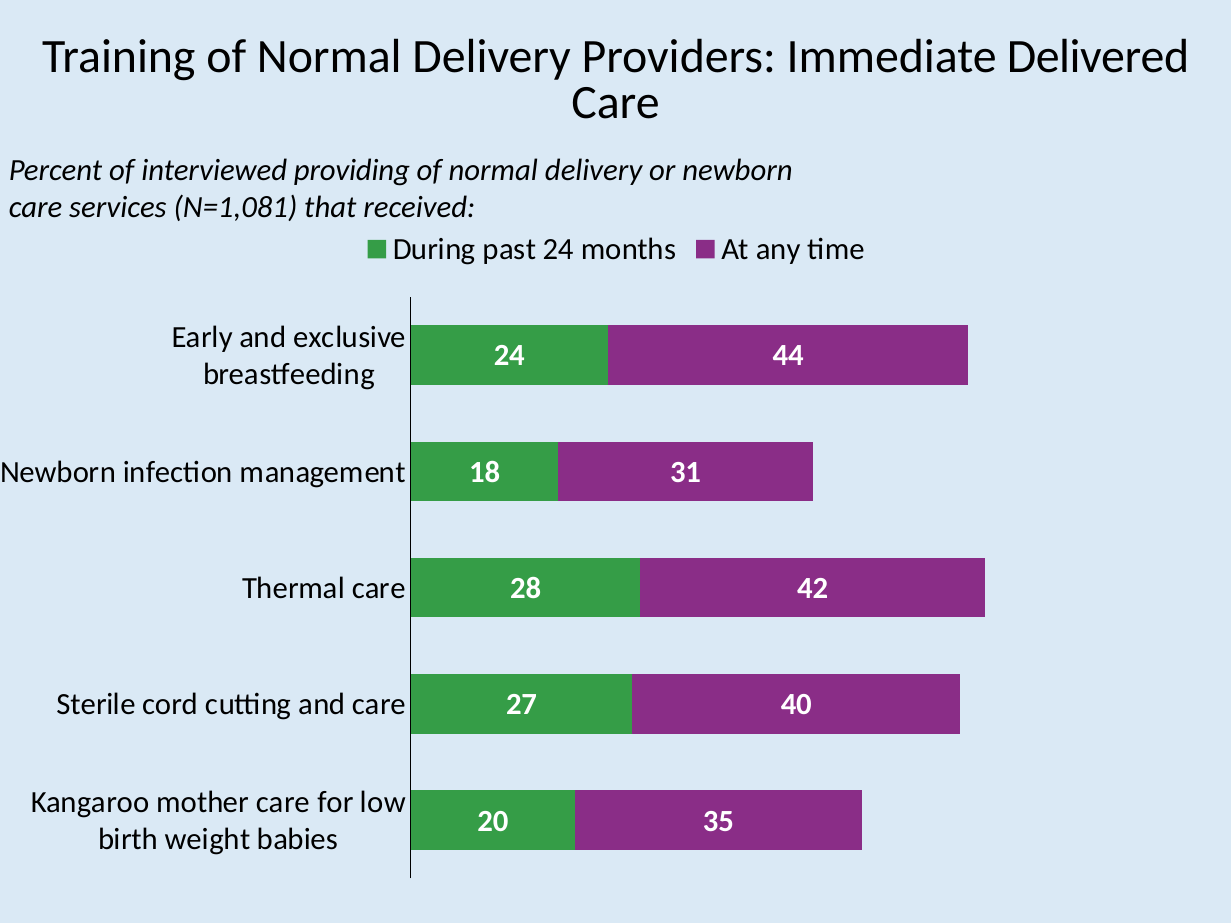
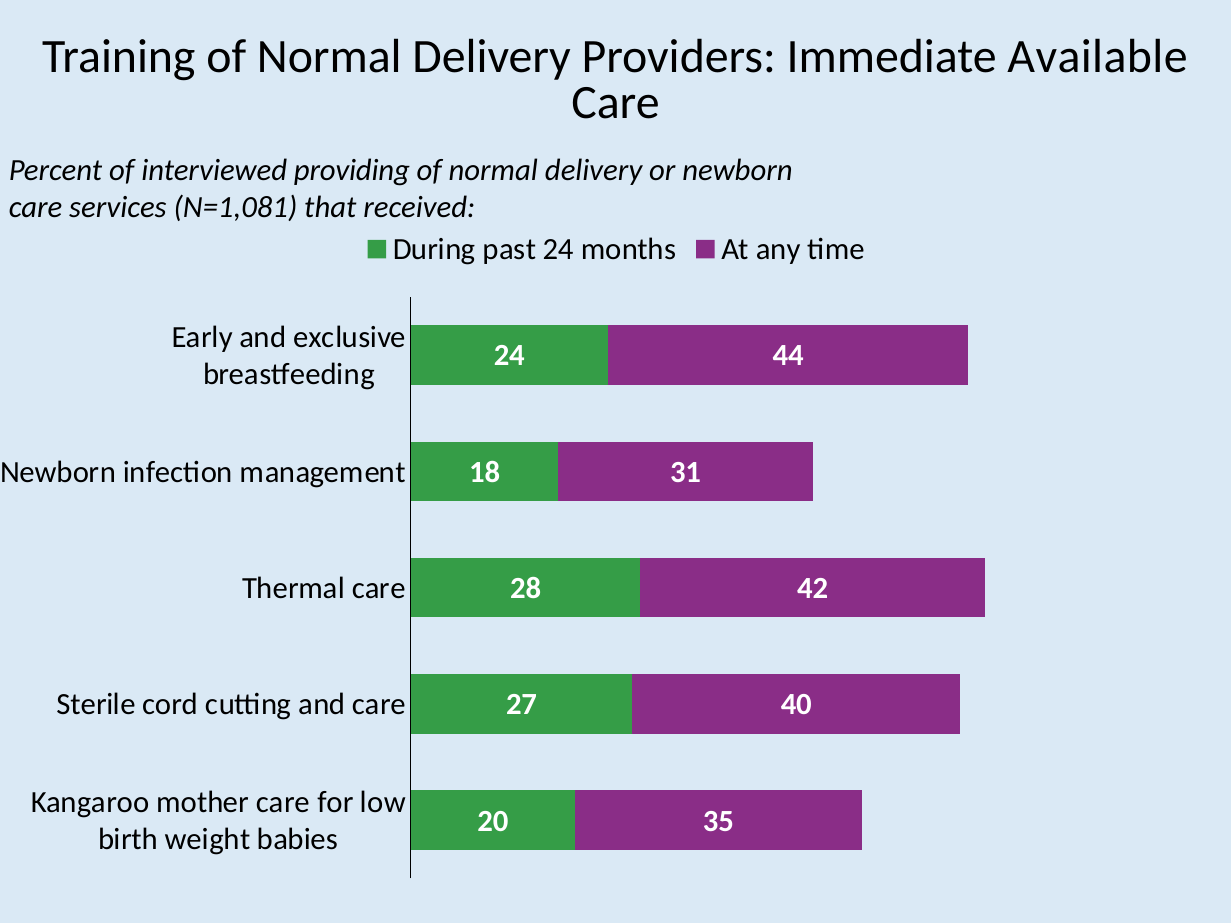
Delivered: Delivered -> Available
